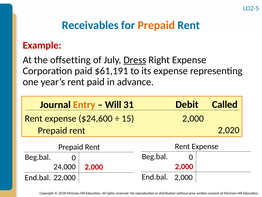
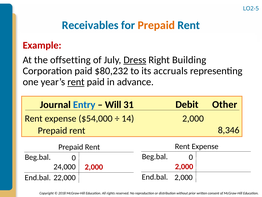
Right Expense: Expense -> Building
$61,191: $61,191 -> $80,232
its expense: expense -> accruals
rent at (76, 82) underline: none -> present
Entry colour: orange -> blue
Called: Called -> Other
$24,600: $24,600 -> $54,000
15: 15 -> 14
2,020: 2,020 -> 8,346
